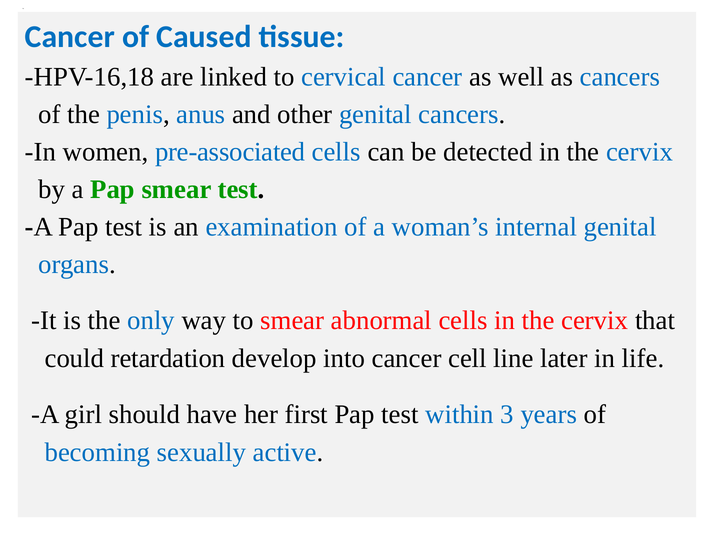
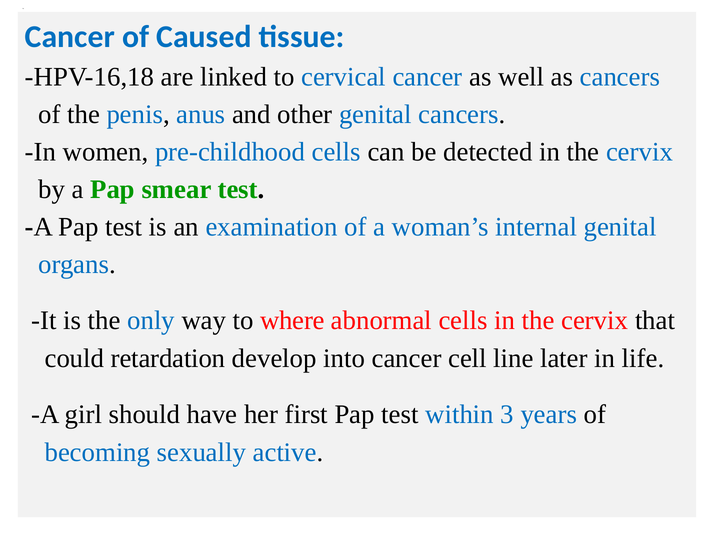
pre-associated: pre-associated -> pre-childhood
to smear: smear -> where
